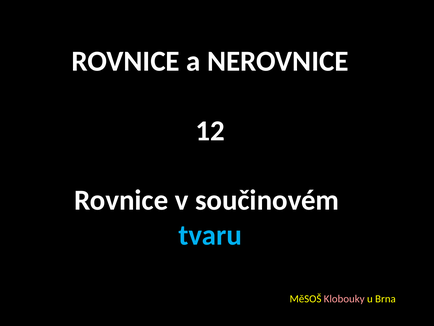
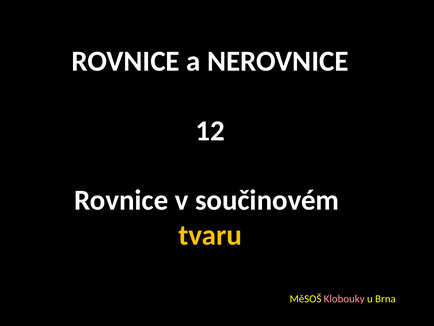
tvaru colour: light blue -> yellow
